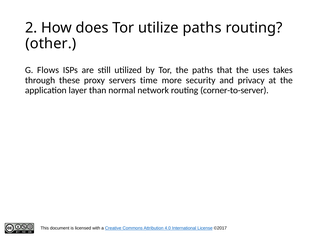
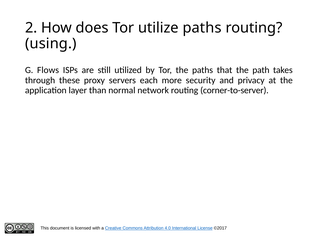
other: other -> using
uses: uses -> path
time: time -> each
